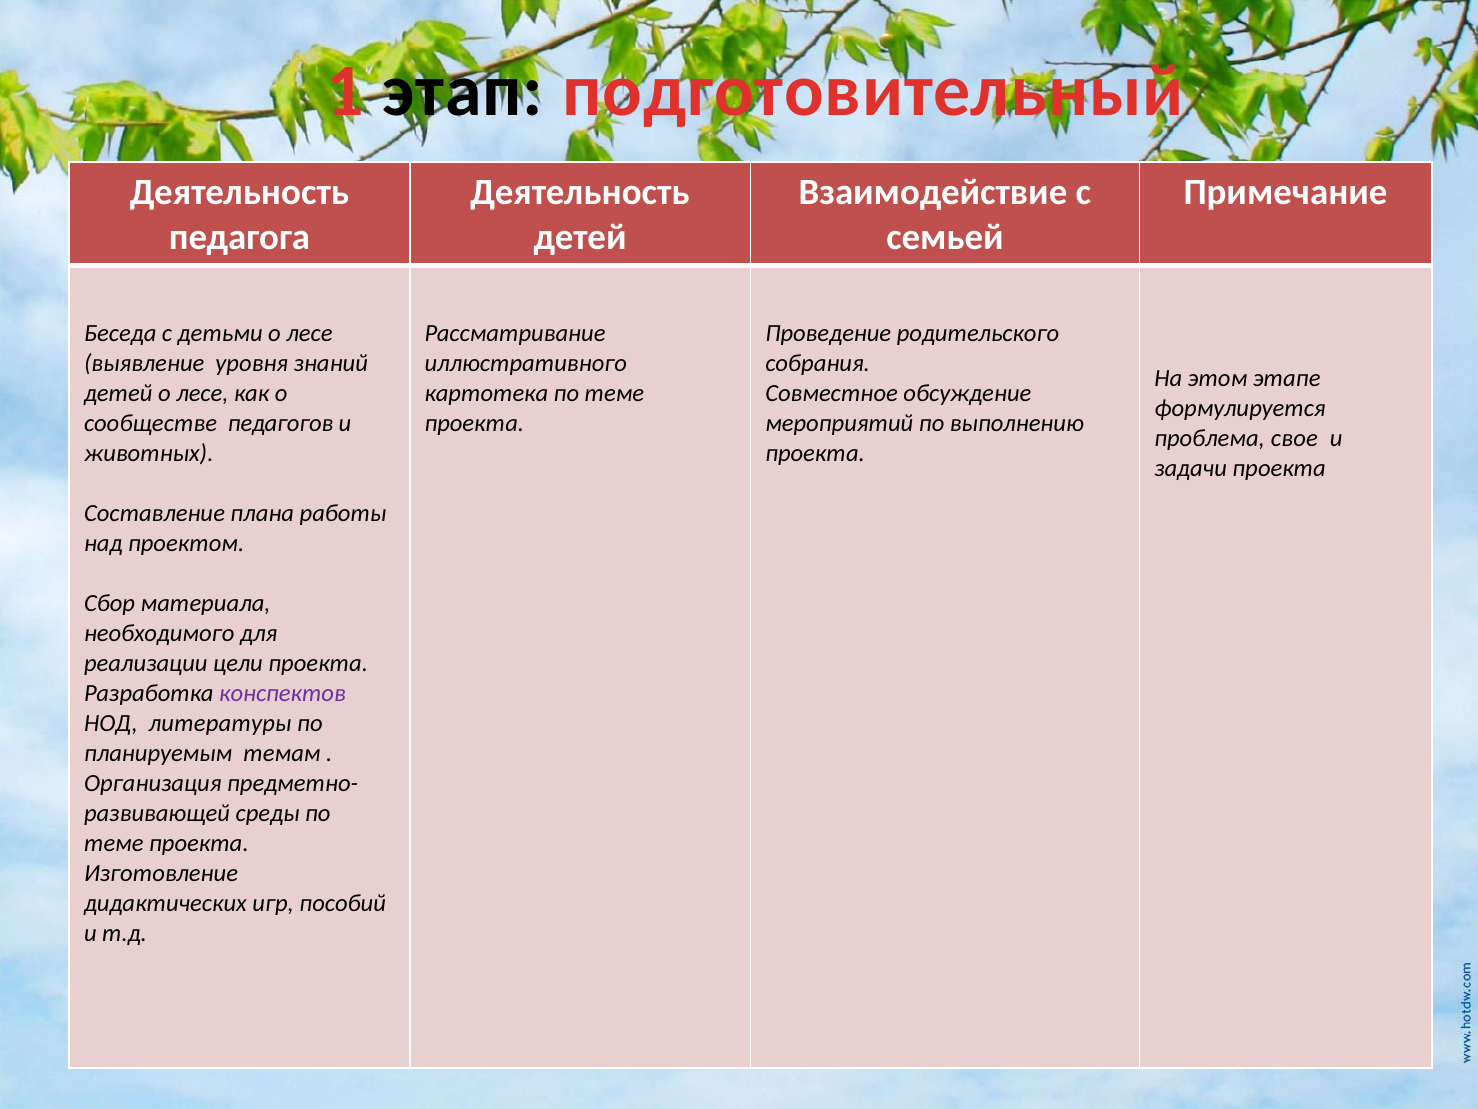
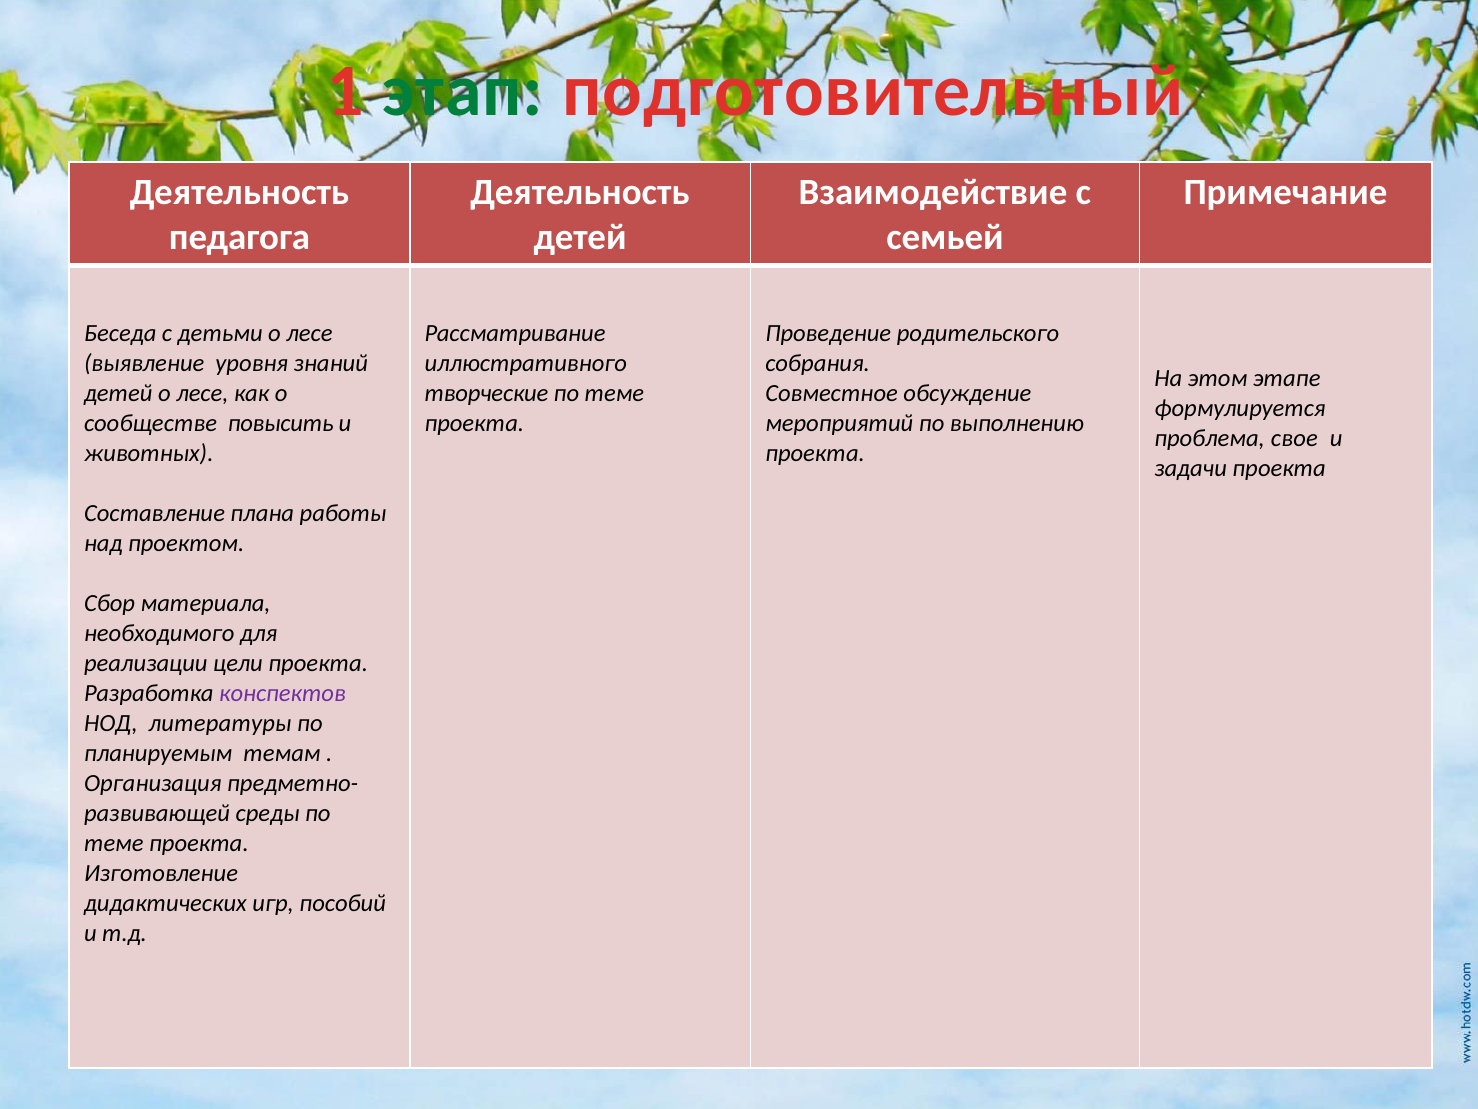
этап colour: black -> green
картотека: картотека -> творческие
педагогов: педагогов -> повысить
